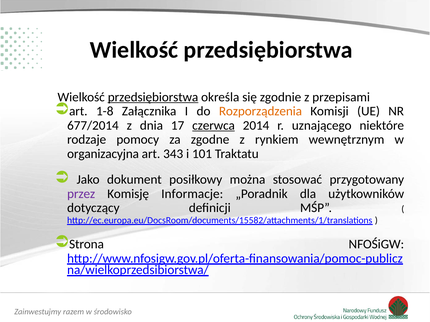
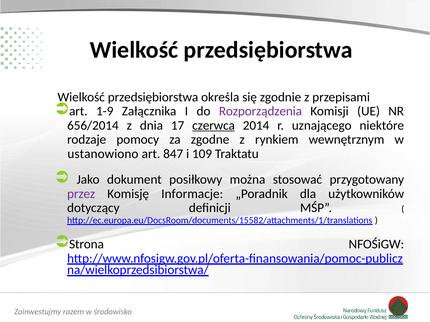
przedsiębiorstwa at (153, 97) underline: present -> none
1-8: 1-8 -> 1-9
Rozporządzenia colour: orange -> purple
677/2014: 677/2014 -> 656/2014
organizacyjna: organizacyjna -> ustanowiono
343: 343 -> 847
101: 101 -> 109
